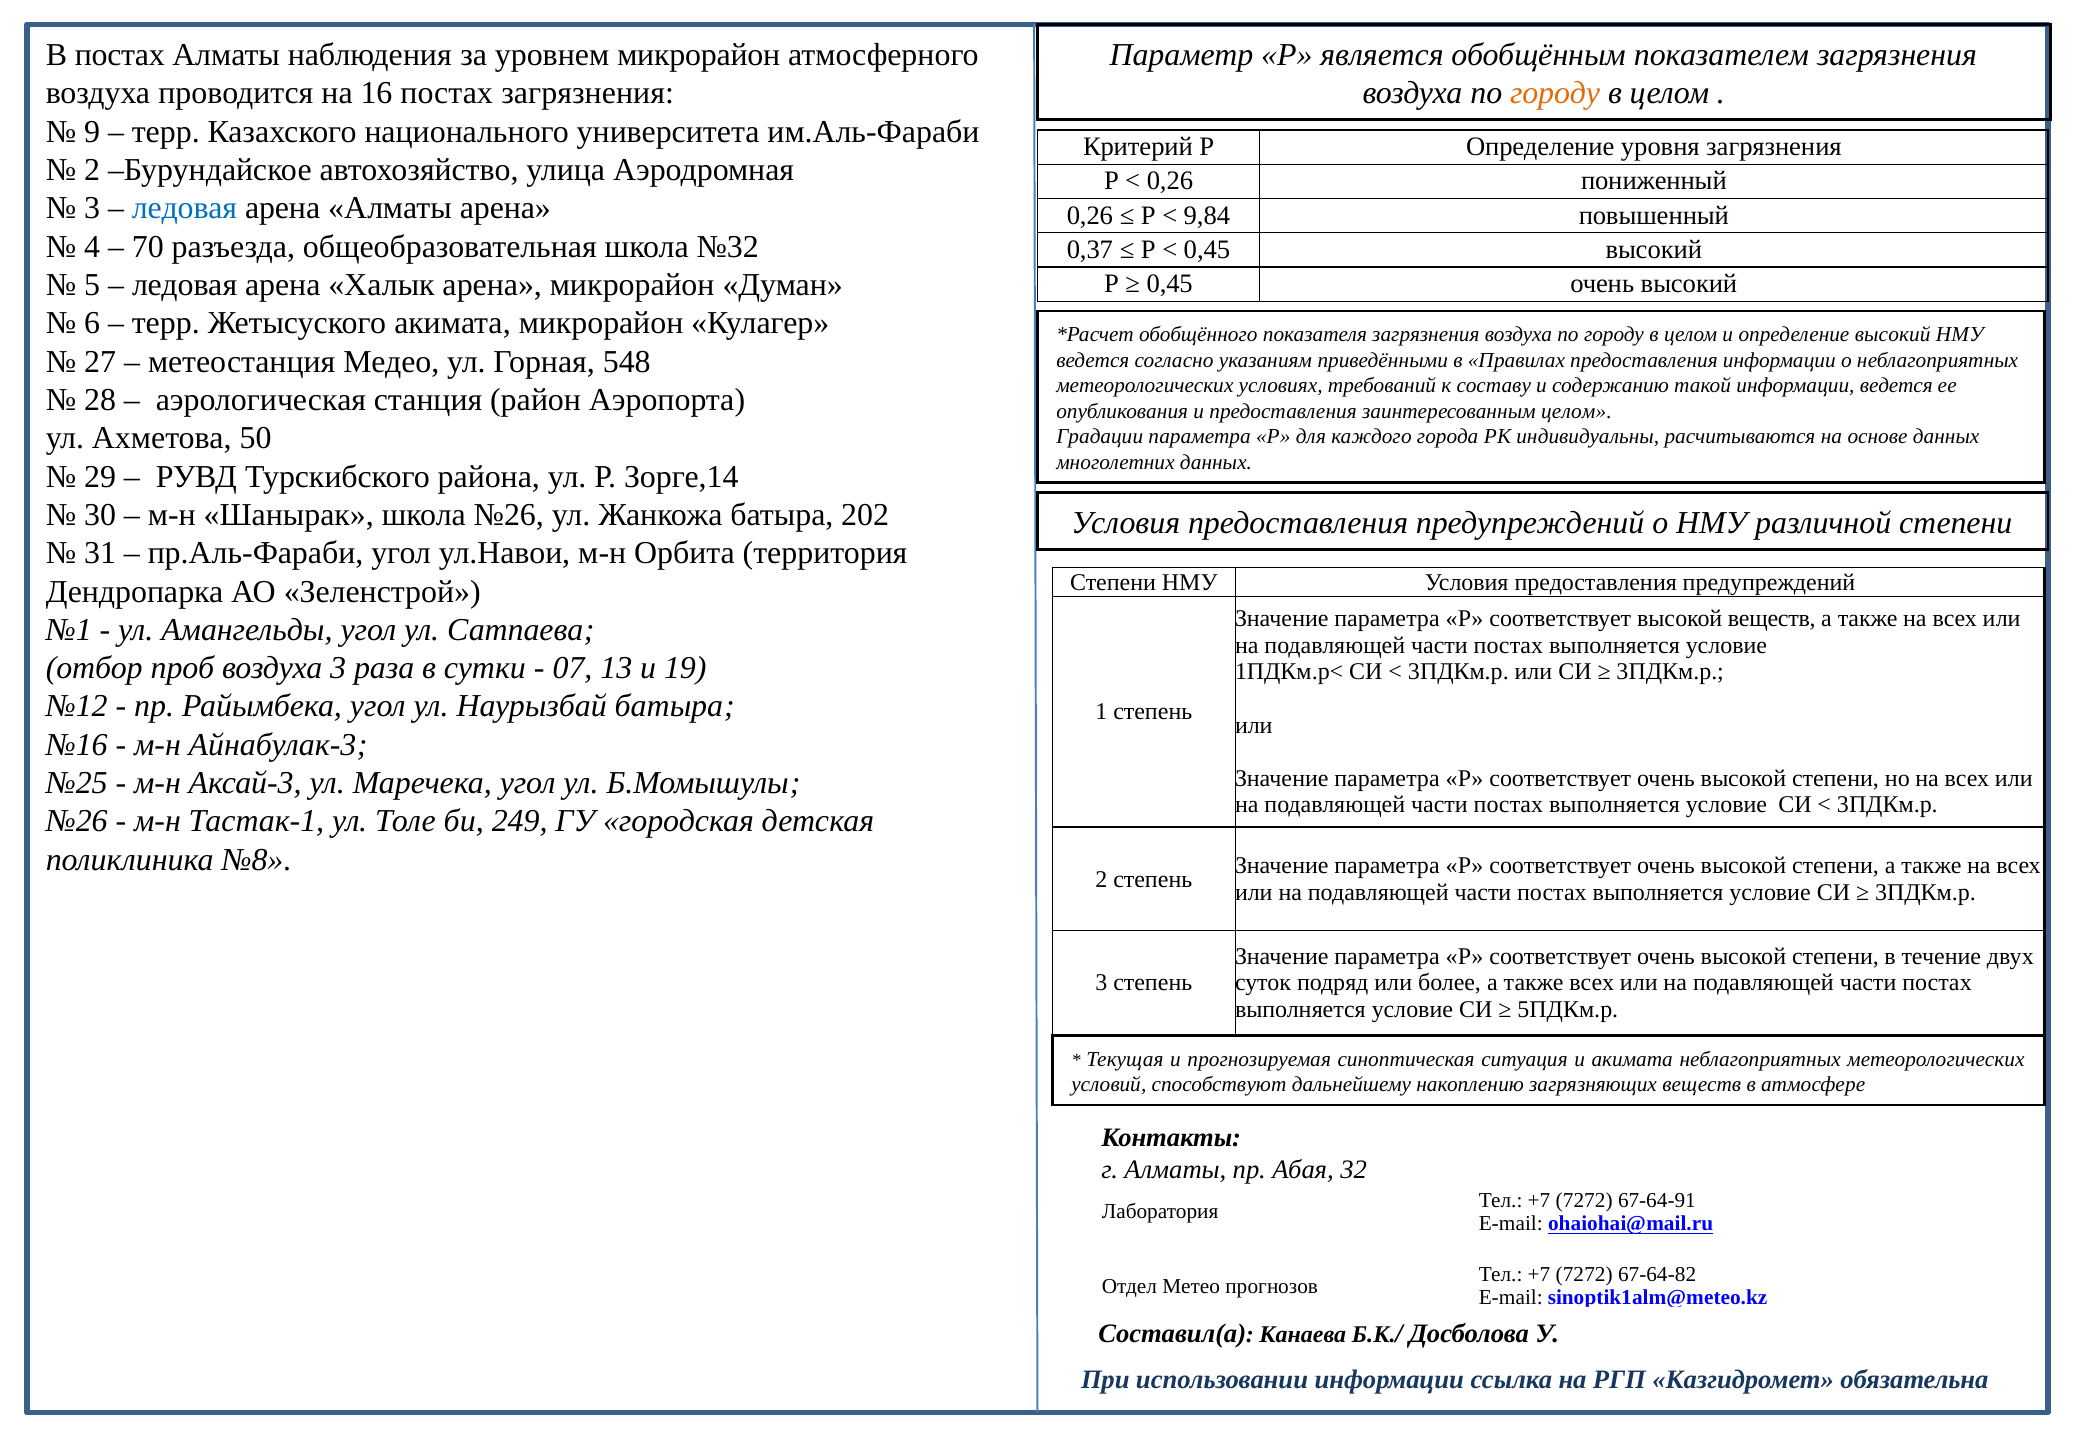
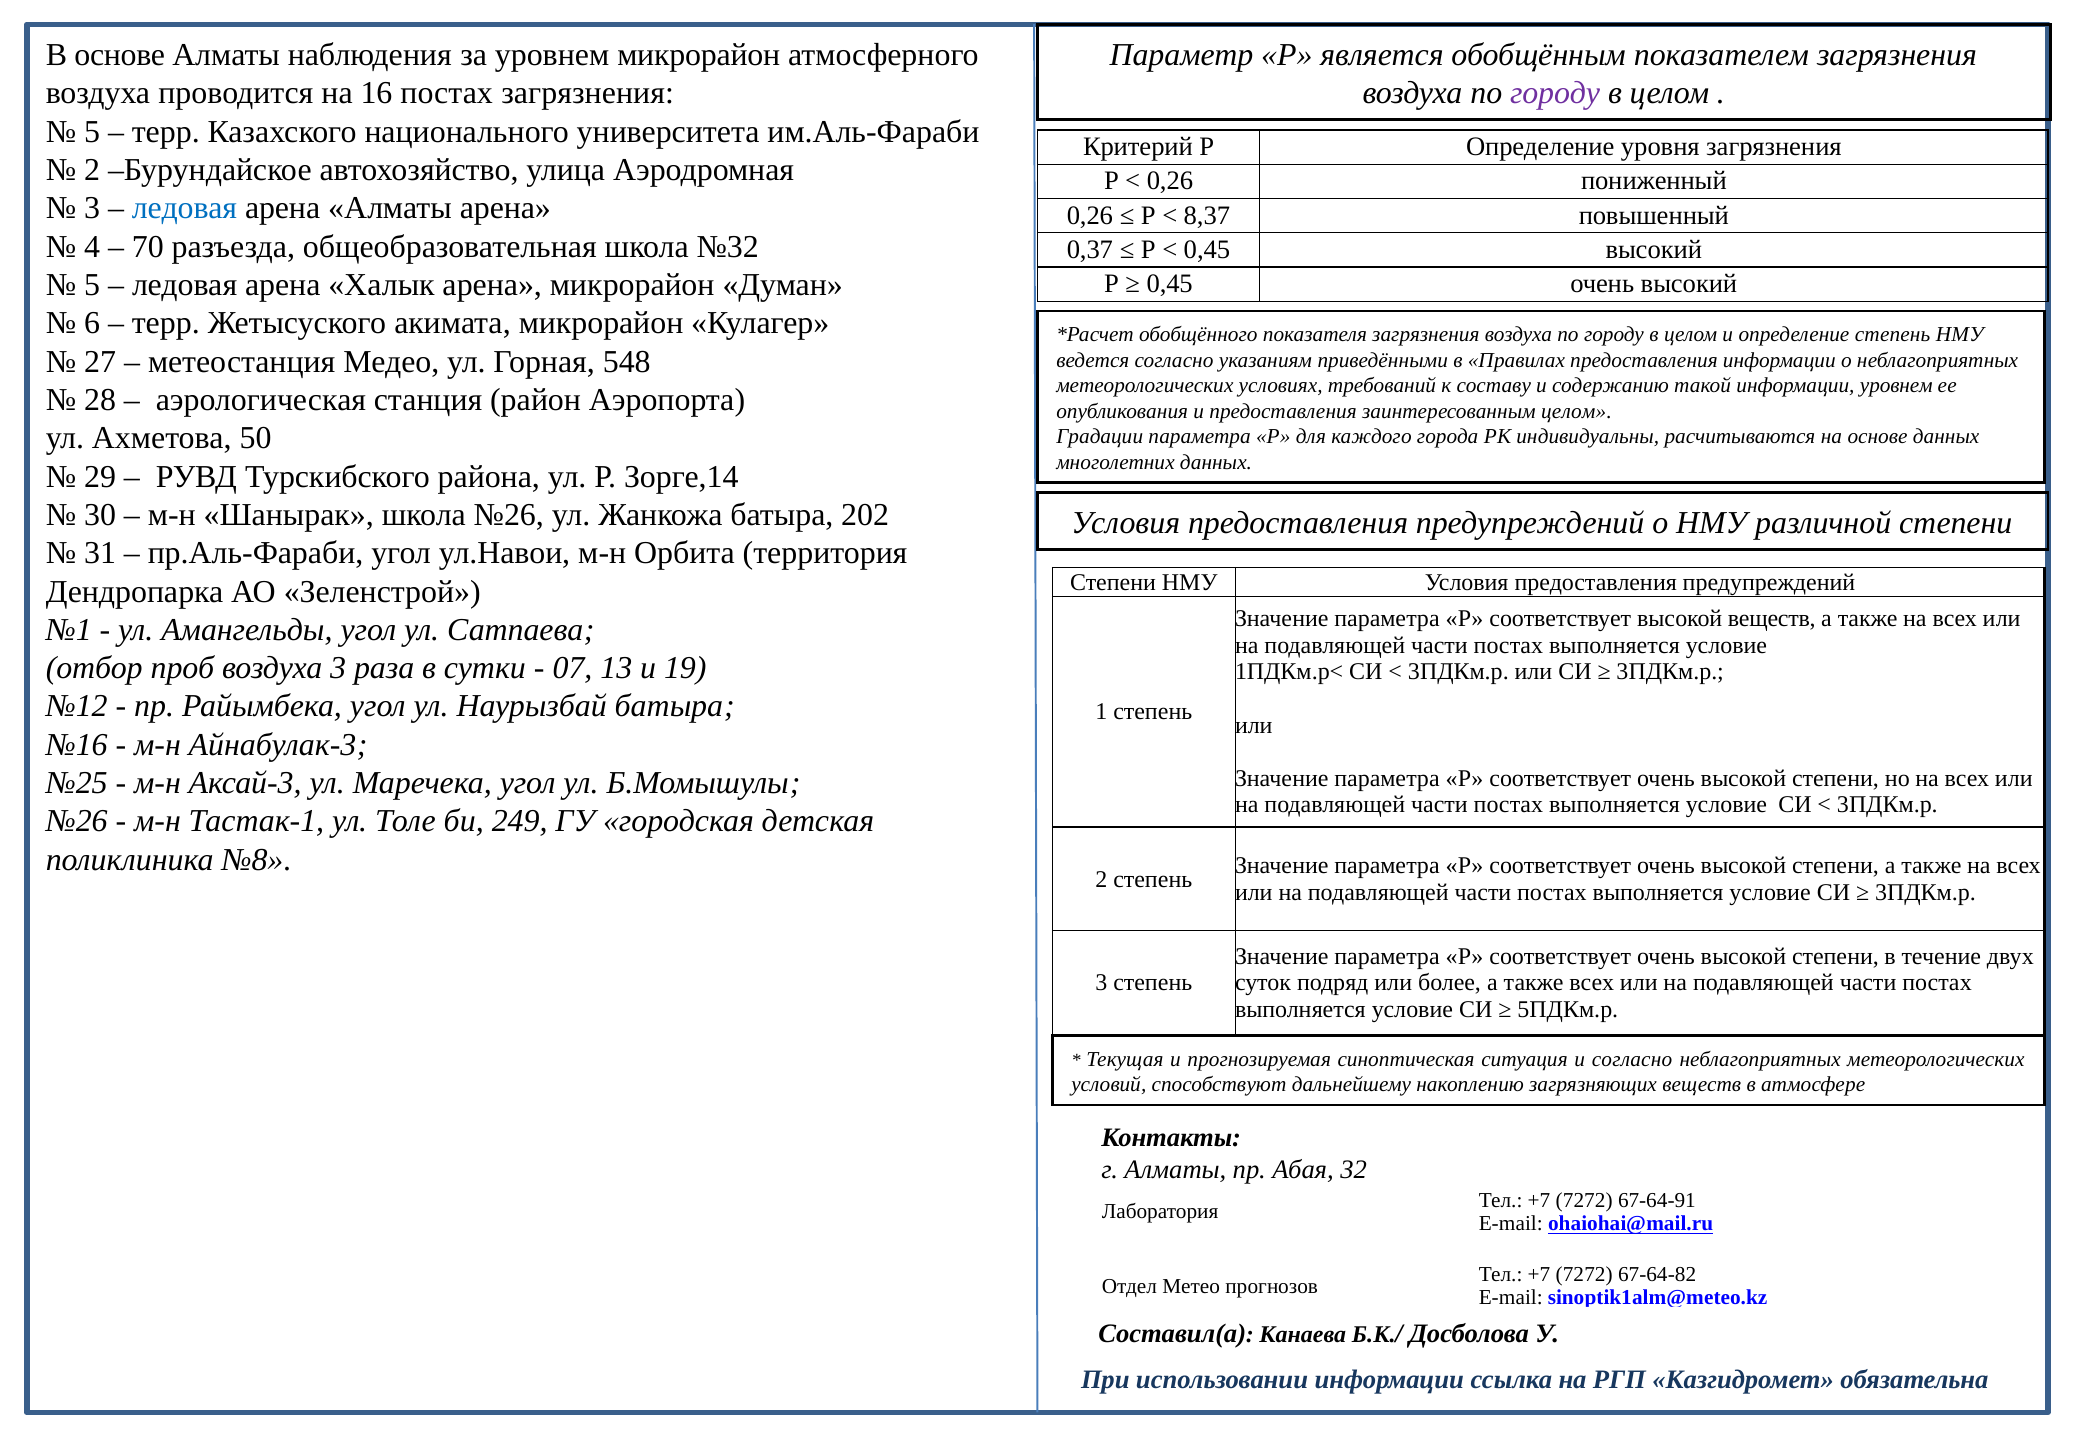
В постах: постах -> основе
городу at (1555, 93) colour: orange -> purple
9 at (92, 132): 9 -> 5
9,84: 9,84 -> 8,37
определение высокий: высокий -> степень
информации ведется: ведется -> уровнем
и акимата: акимата -> согласно
